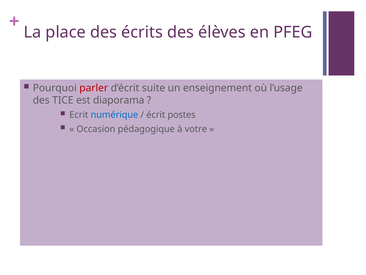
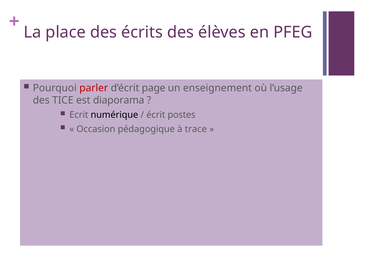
suite: suite -> page
numérique colour: blue -> black
votre: votre -> trace
